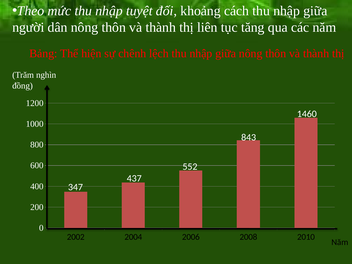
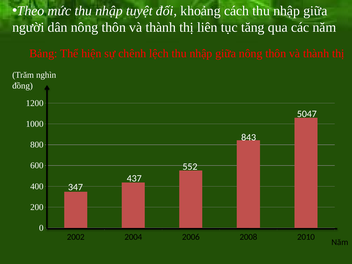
1460: 1460 -> 5047
